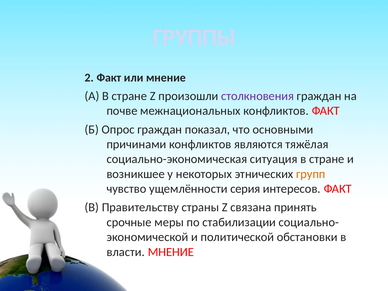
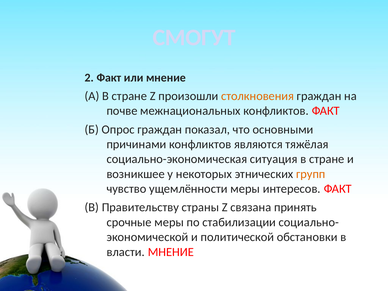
ГРУППЫ: ГРУППЫ -> СМОГУТ
столкновения colour: purple -> orange
ущемлённости серия: серия -> меры
